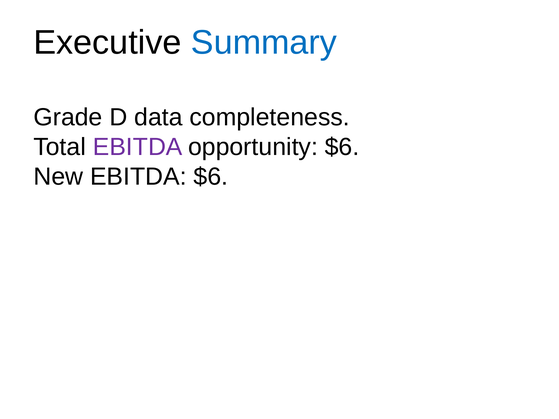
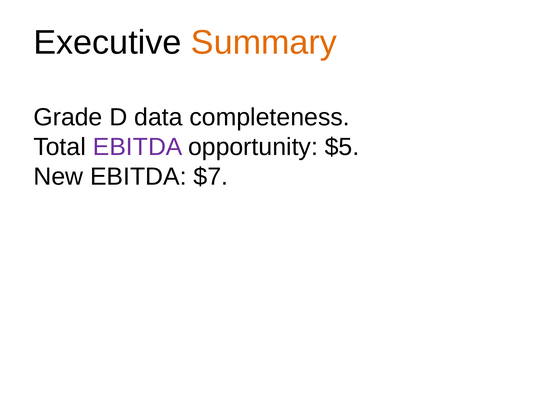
Summary colour: blue -> orange
opportunity $6: $6 -> $5
EBITDA $6: $6 -> $7
